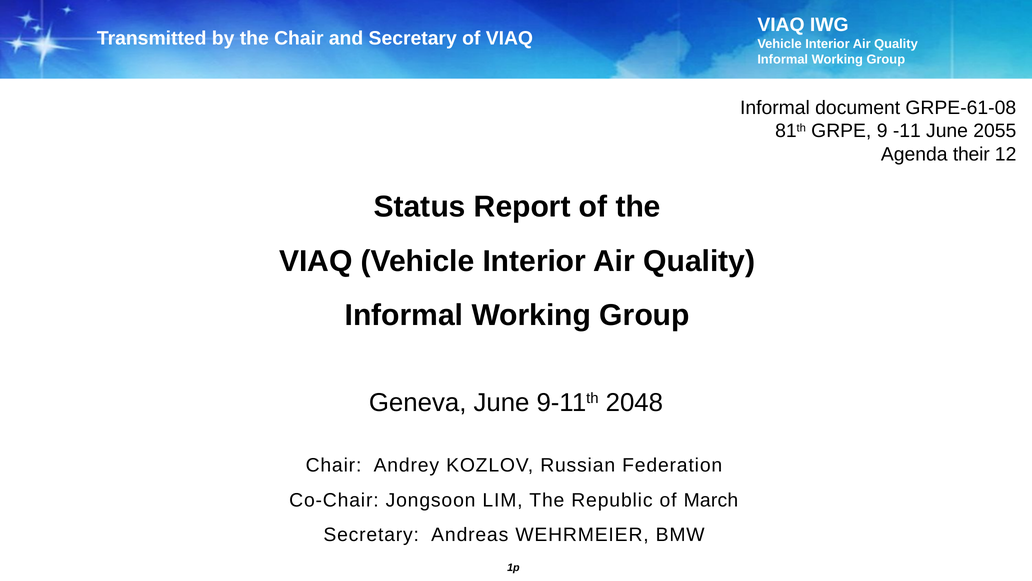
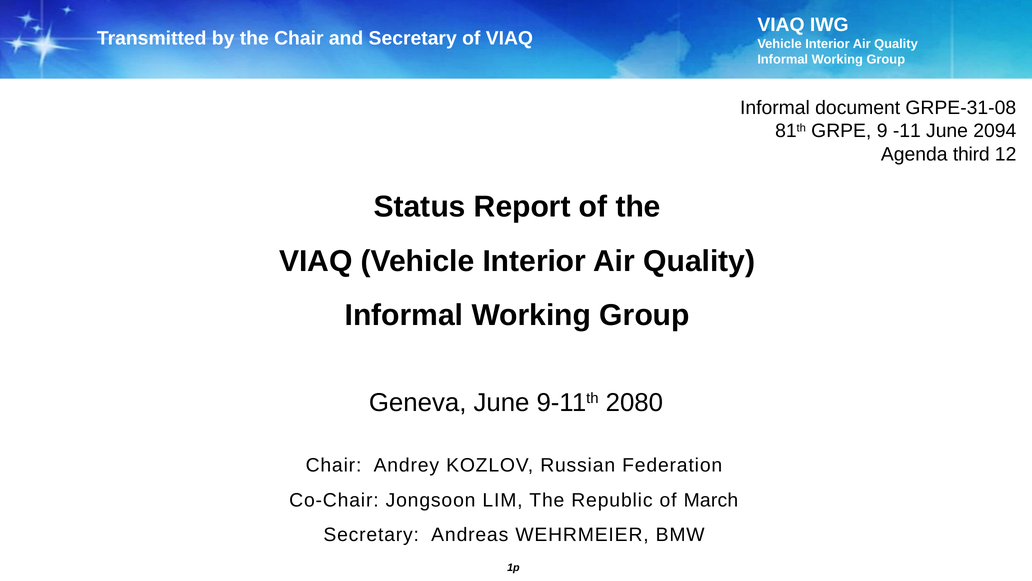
GRPE-61-08: GRPE-61-08 -> GRPE-31-08
2055: 2055 -> 2094
their: their -> third
2048: 2048 -> 2080
